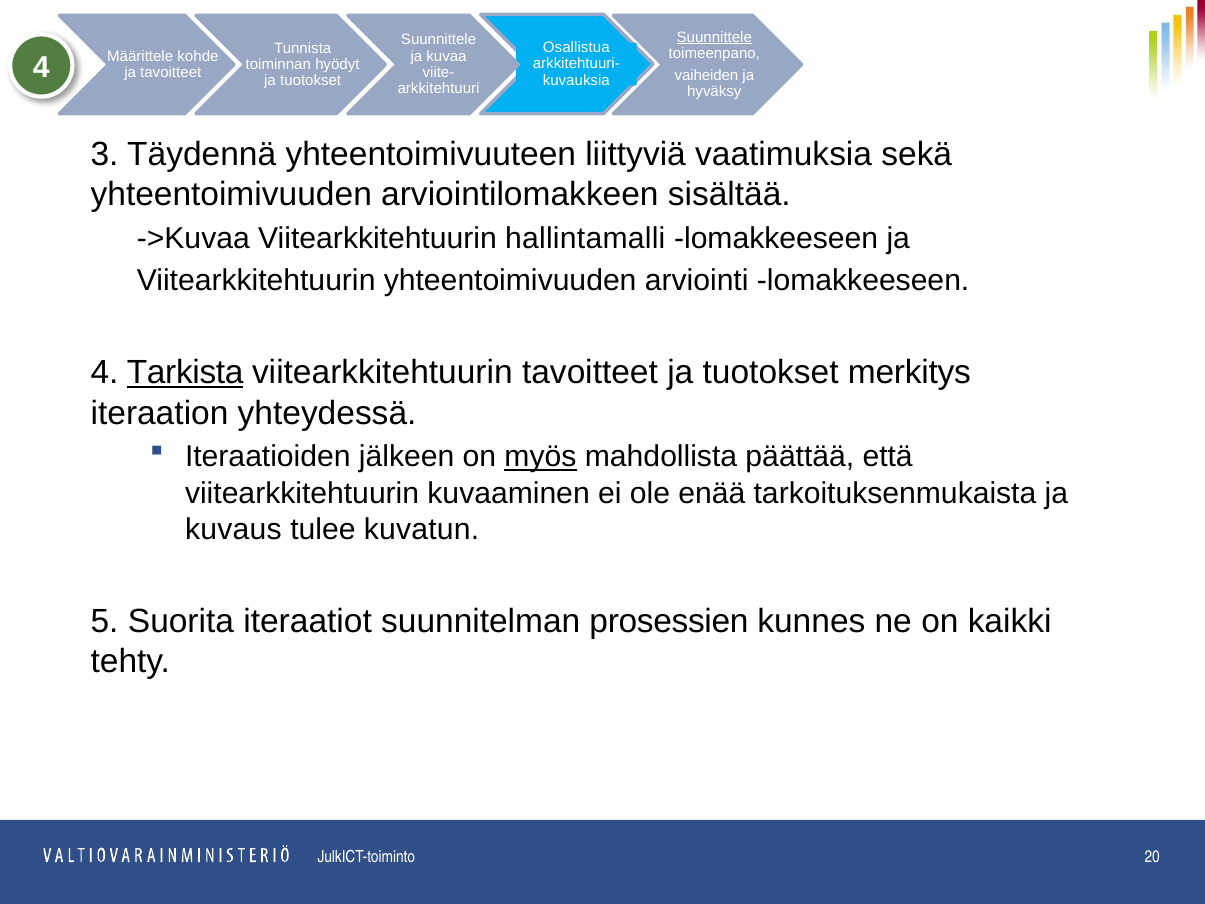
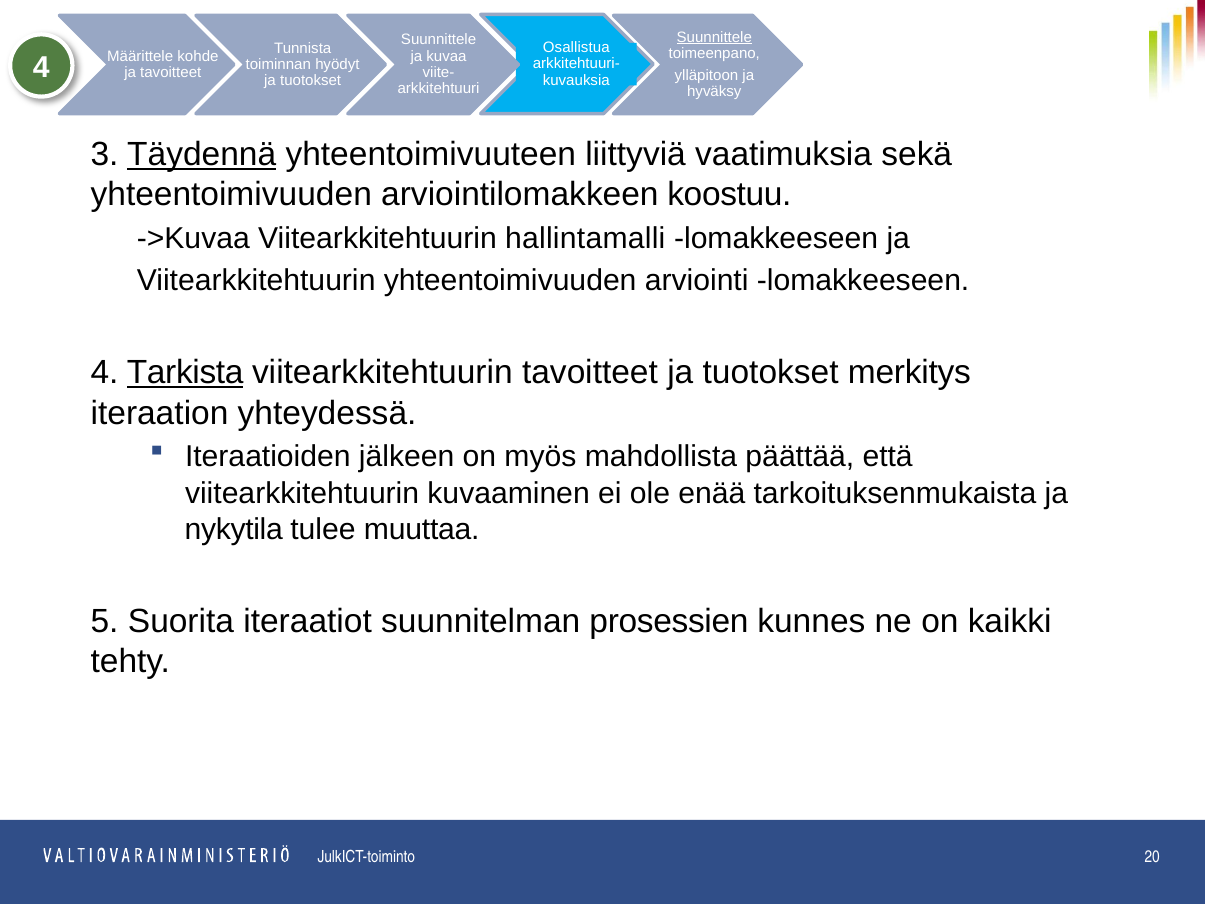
vaiheiden: vaiheiden -> ylläpitoon
Täydennä underline: none -> present
sisältää: sisältää -> koostuu
myös underline: present -> none
kuvaus: kuvaus -> nykytila
kuvatun: kuvatun -> muuttaa
